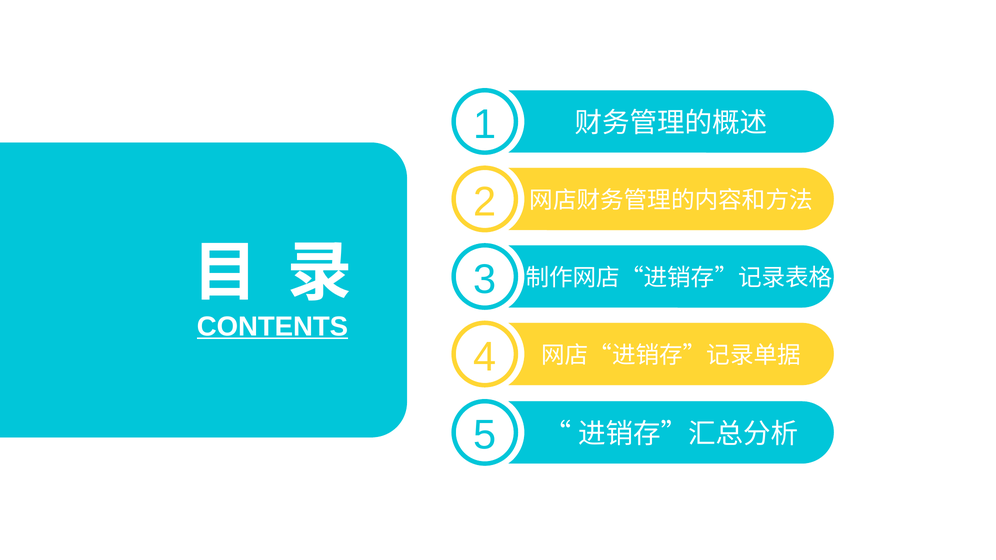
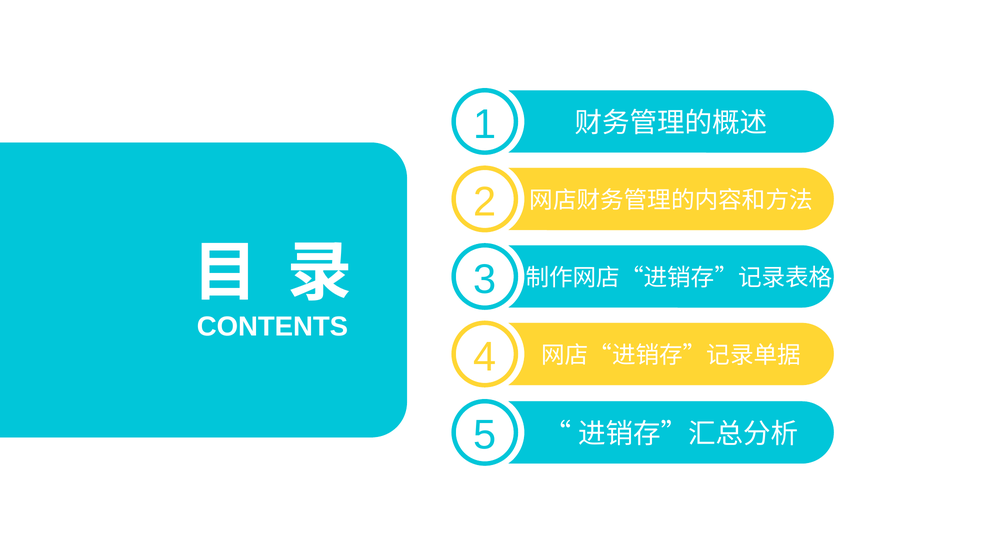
CONTENTS underline: present -> none
